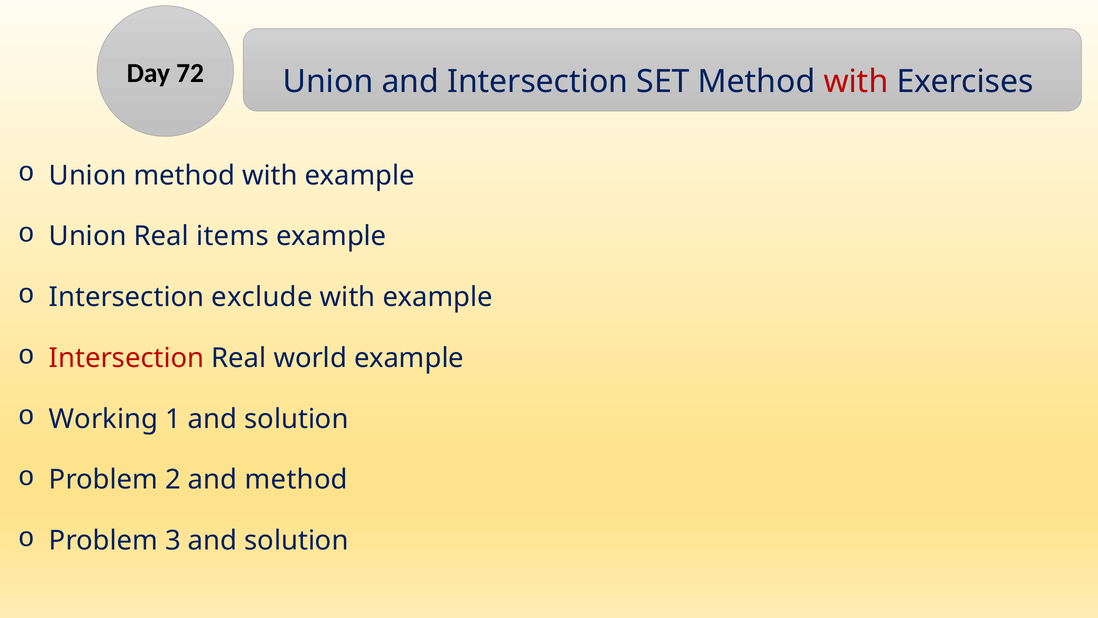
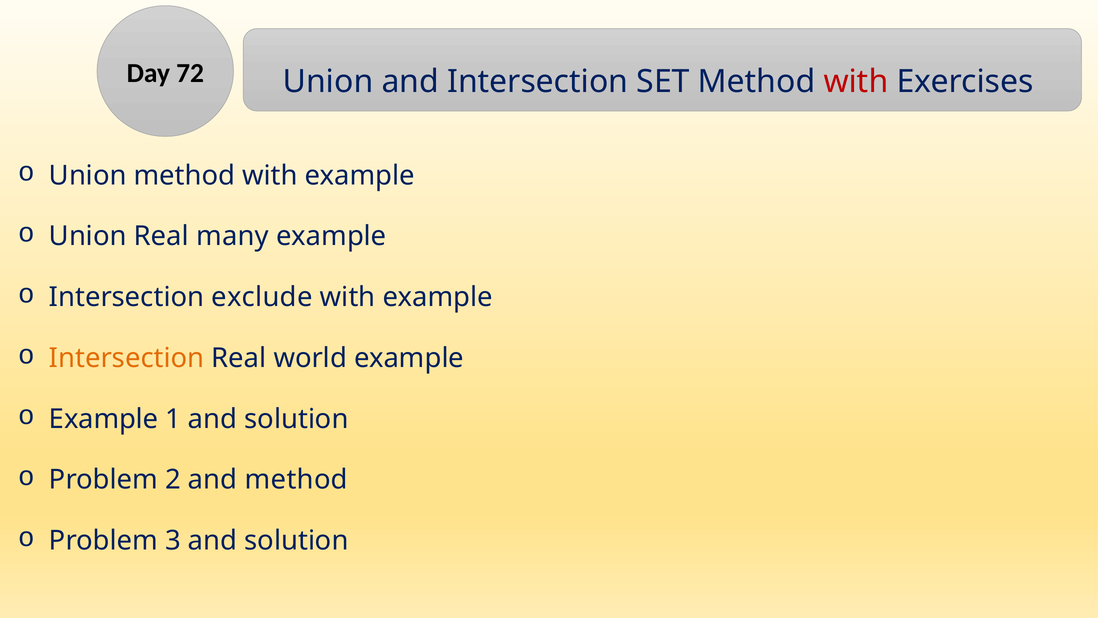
items: items -> many
Intersection at (127, 358) colour: red -> orange
Working at (104, 419): Working -> Example
